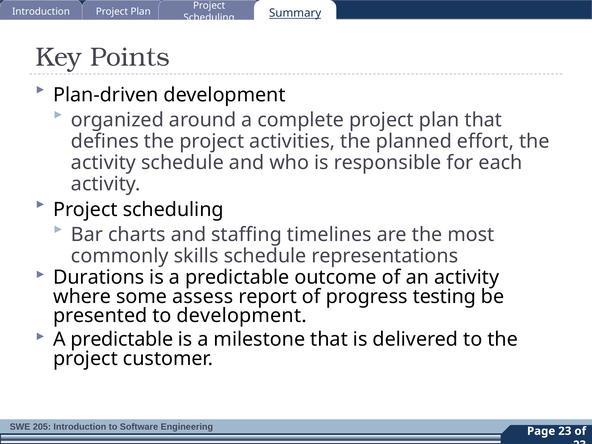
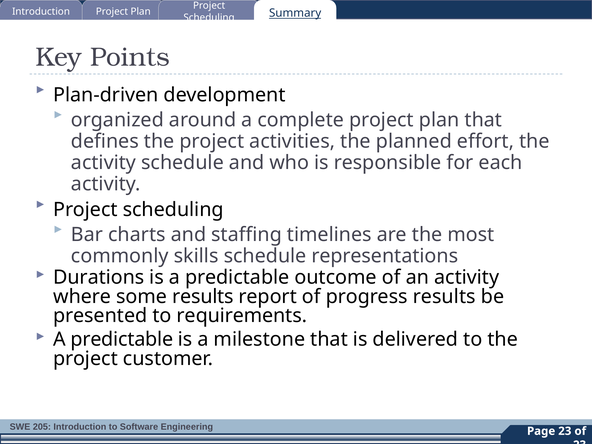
some assess: assess -> results
progress testing: testing -> results
to development: development -> requirements
